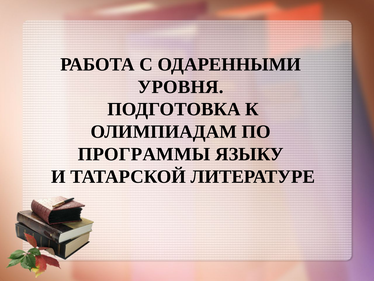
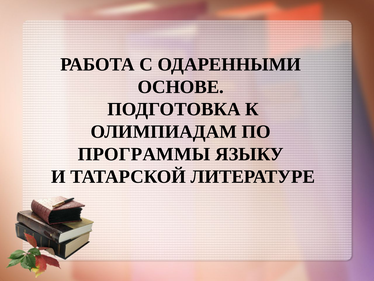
УРОВНЯ: УРОВНЯ -> ОСНОВЕ
